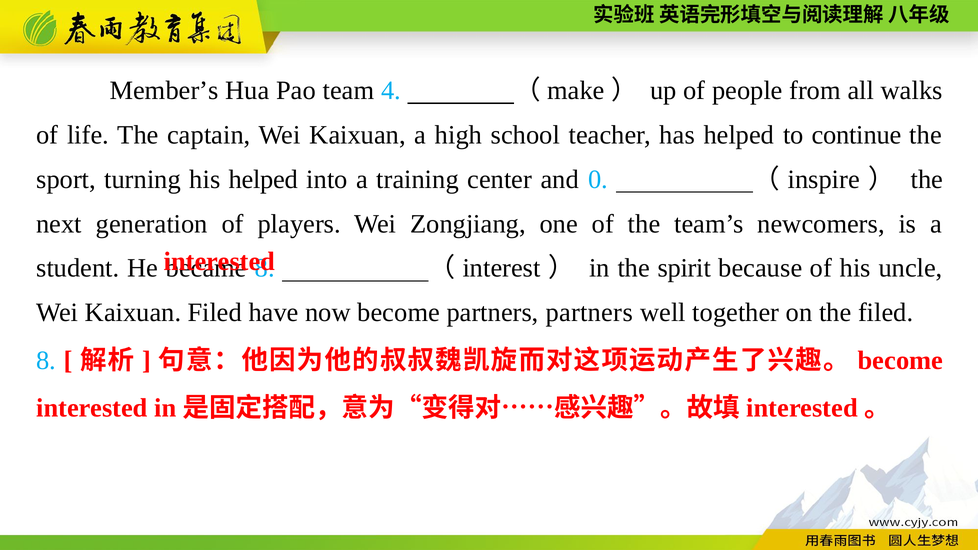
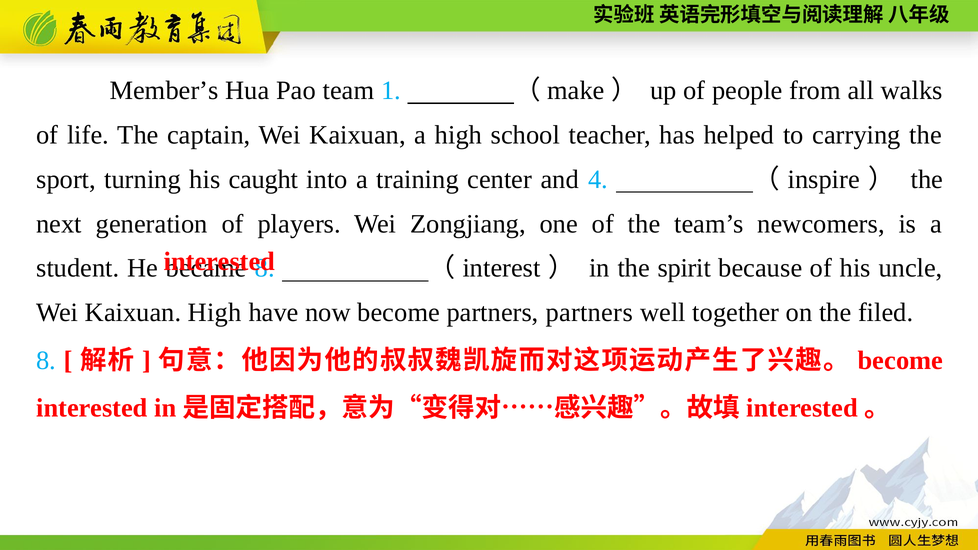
4: 4 -> 1
continue: continue -> carrying
his helped: helped -> caught
0: 0 -> 4
Kaixuan Filed: Filed -> High
